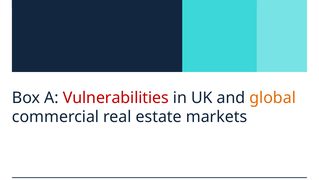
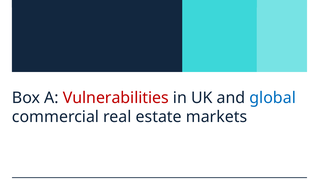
global colour: orange -> blue
